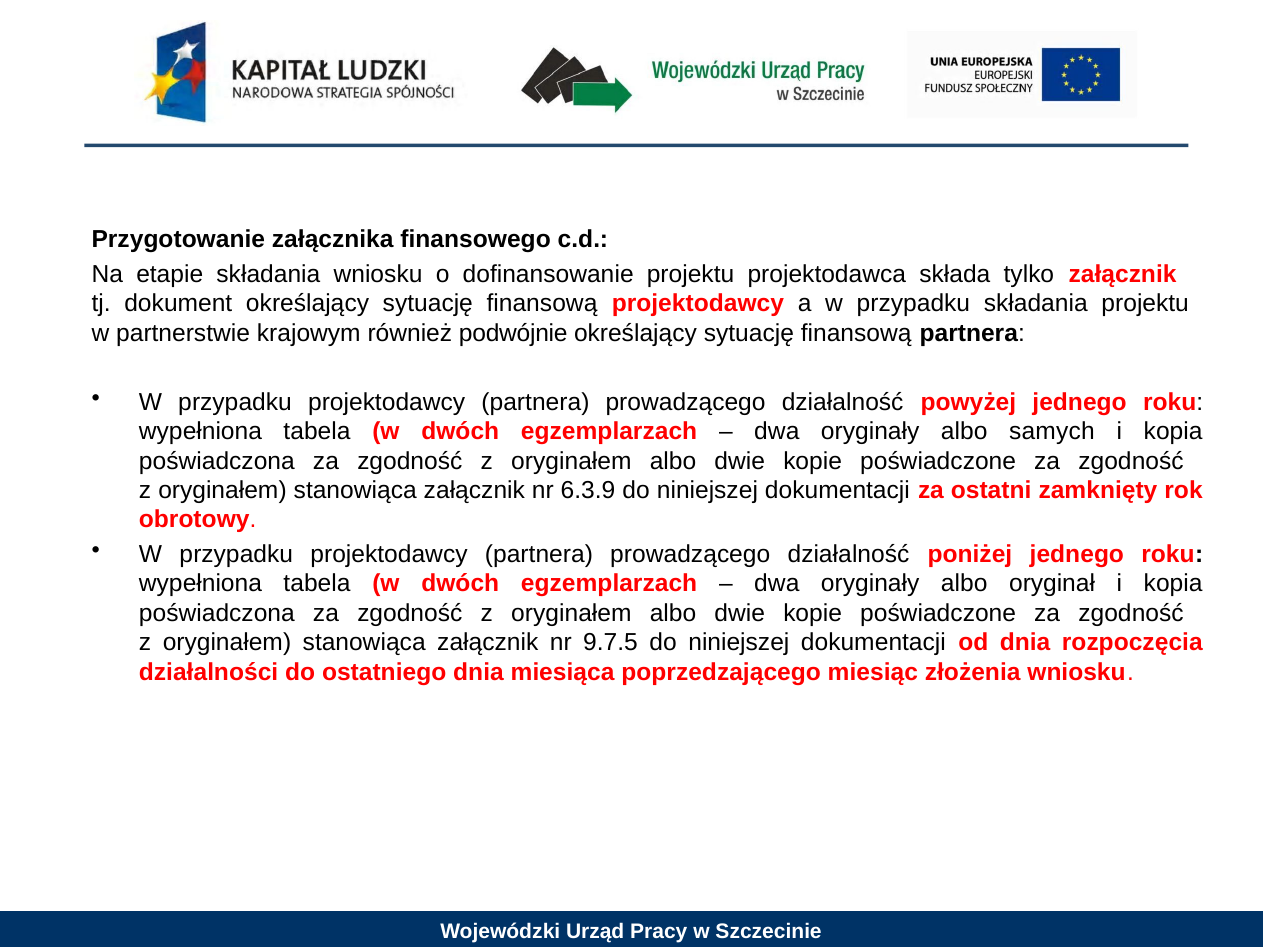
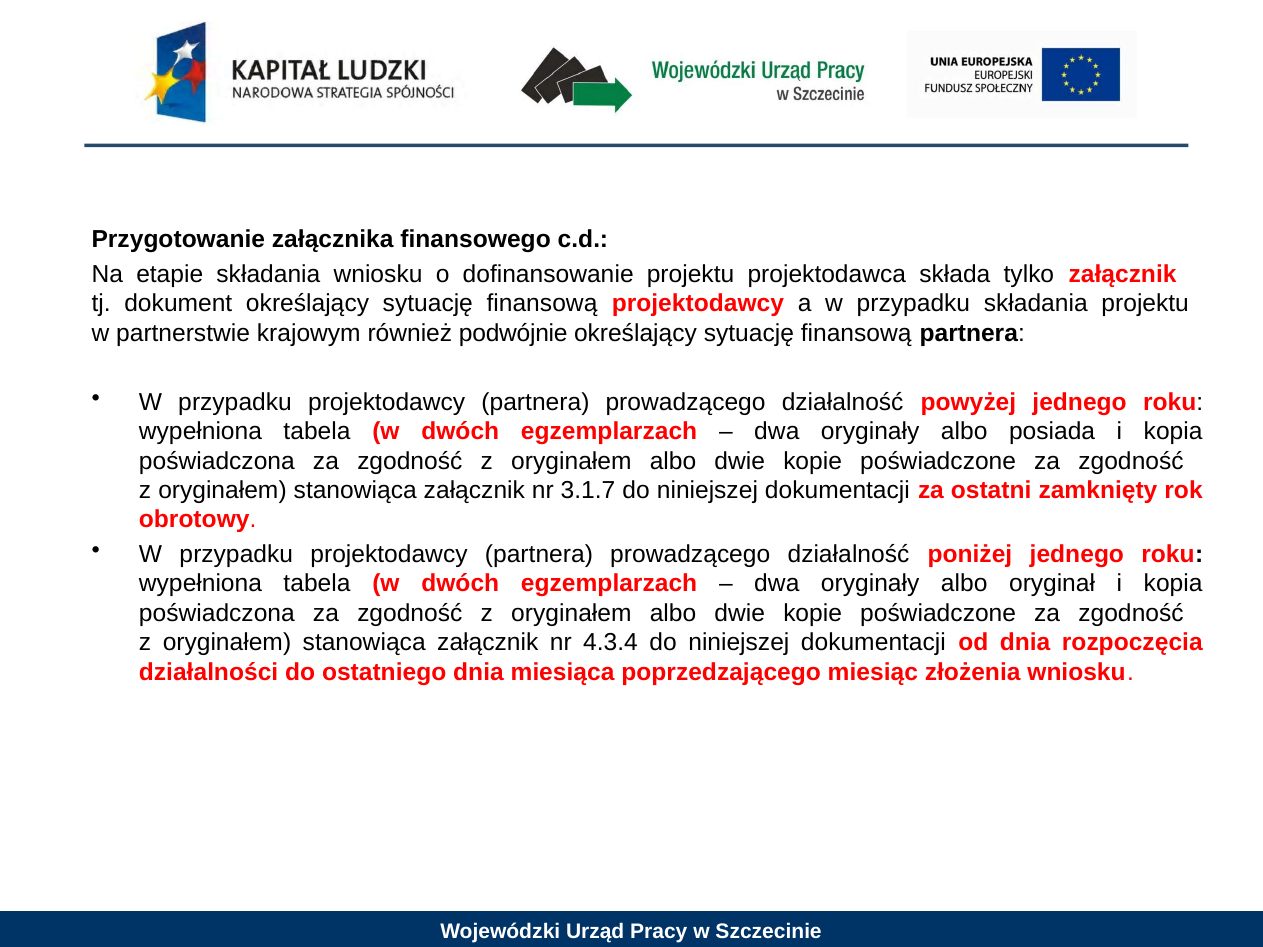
samych: samych -> posiada
6.3.9: 6.3.9 -> 3.1.7
9.7.5: 9.7.5 -> 4.3.4
